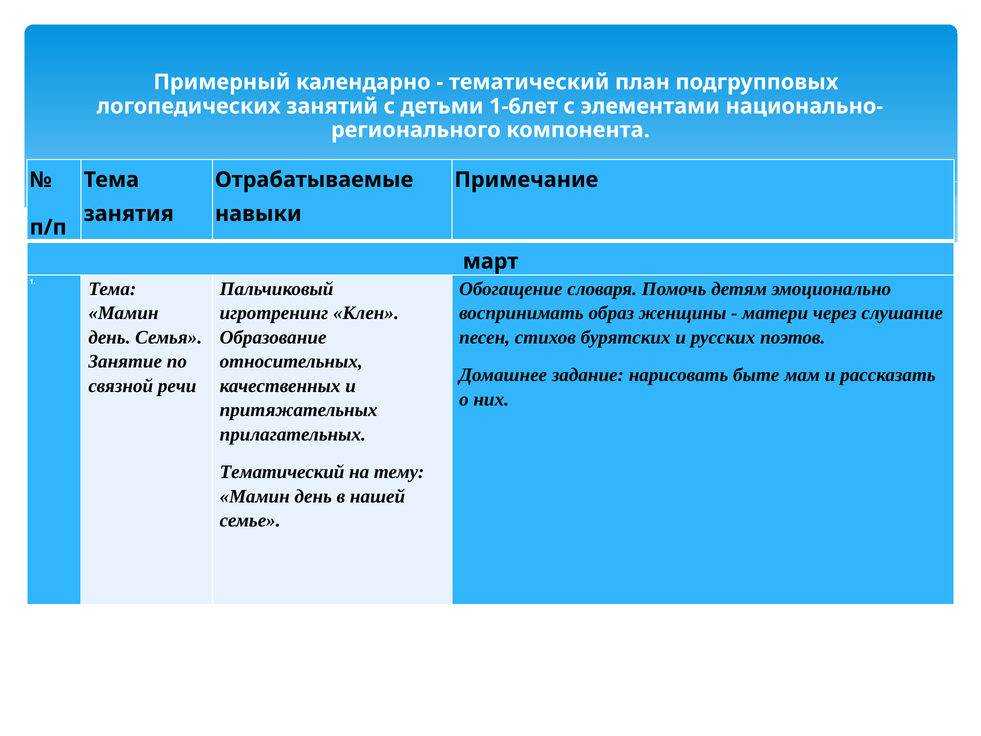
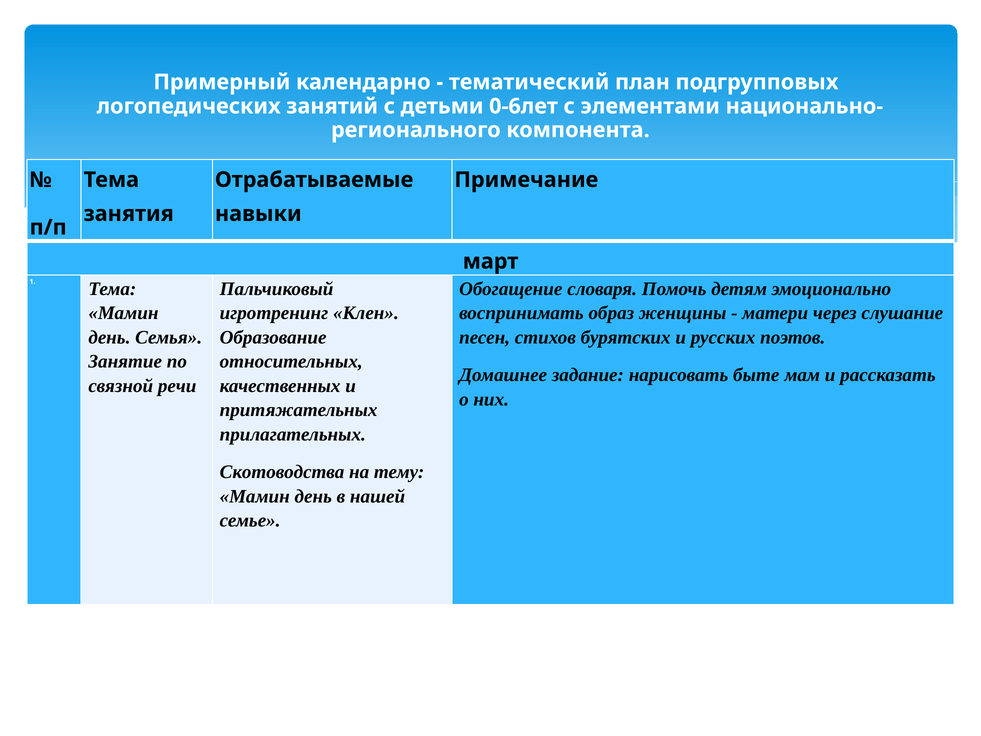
1-6лет: 1-6лет -> 0-6лет
Тематический at (282, 472): Тематический -> Скотоводства
